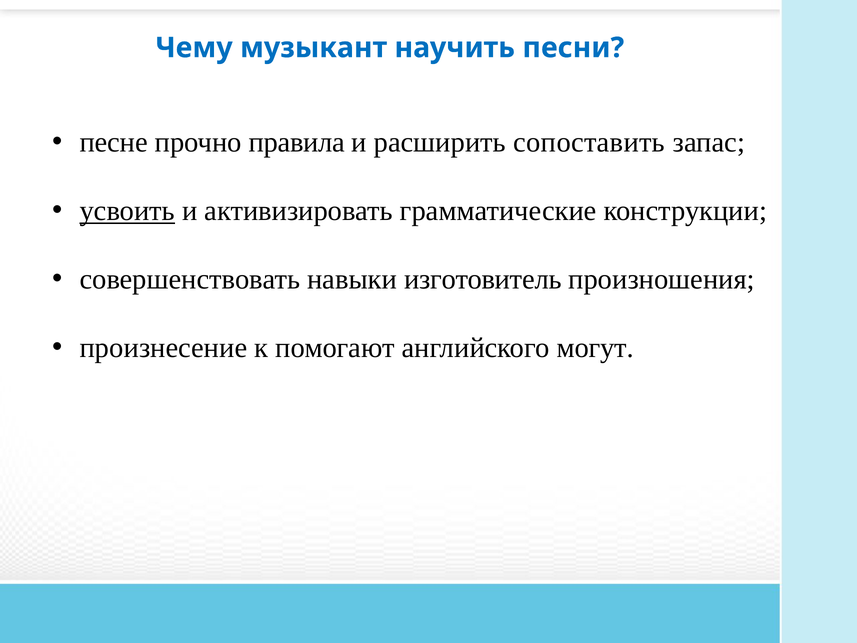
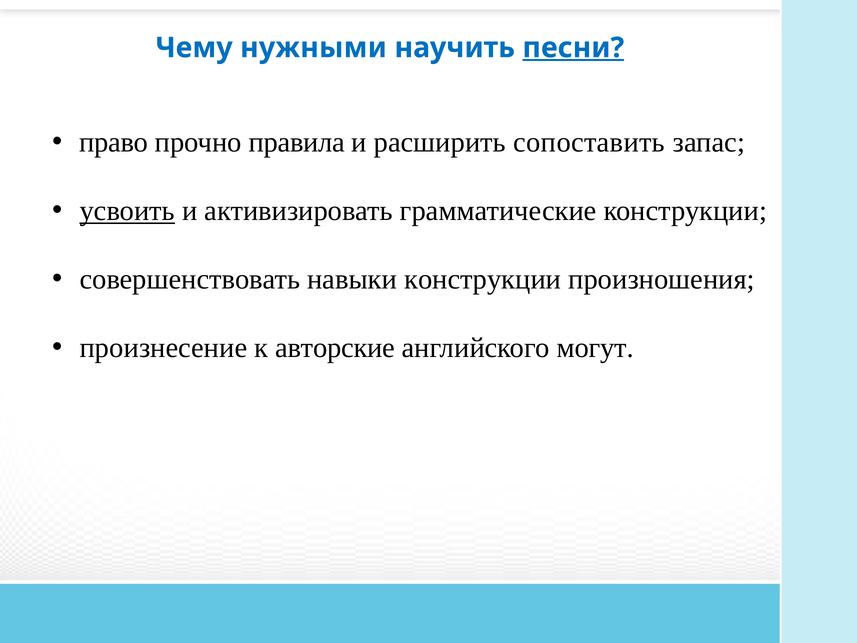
музыкант: музыкант -> нужными
песни underline: none -> present
песне: песне -> право
навыки изготовитель: изготовитель -> конструкции
помогают: помогают -> авторские
